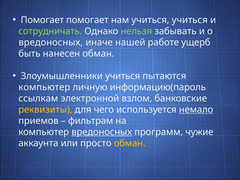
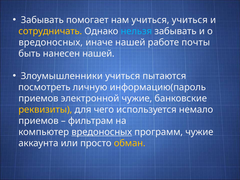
Помогает at (42, 20): Помогает -> Забывать
сотрудничать colour: light green -> yellow
нельзя colour: light green -> light blue
ущерб: ущерб -> почты
нанесен обман: обман -> нашей
компьютер at (44, 87): компьютер -> посмотреть
ссылкам at (38, 98): ссылкам -> приемов
электронной взлом: взлом -> чужие
немало underline: present -> none
